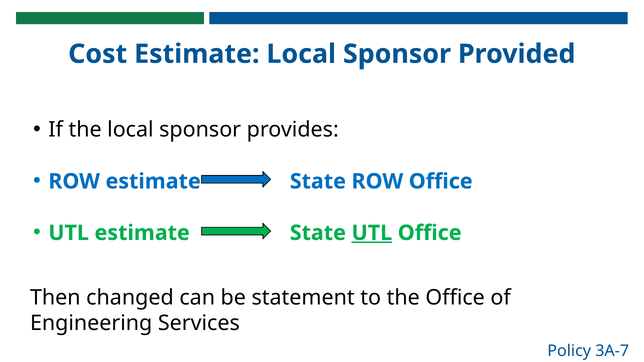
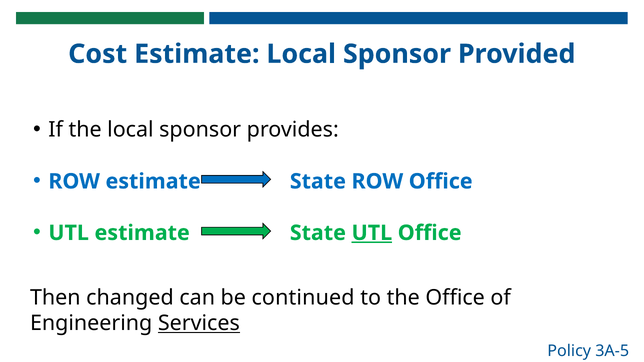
statement: statement -> continued
Services underline: none -> present
3A-7: 3A-7 -> 3A-5
